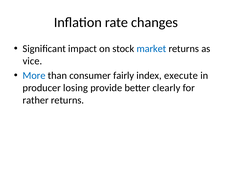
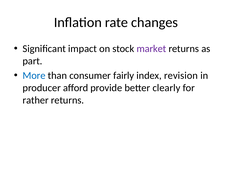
market colour: blue -> purple
vice: vice -> part
execute: execute -> revision
losing: losing -> afford
